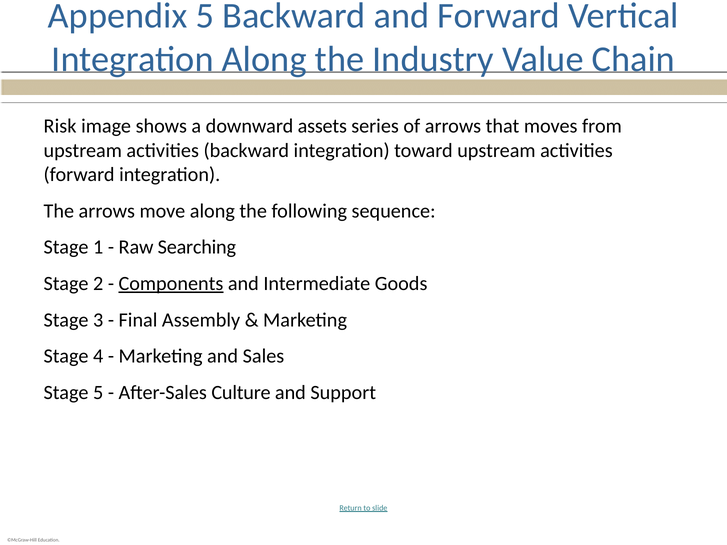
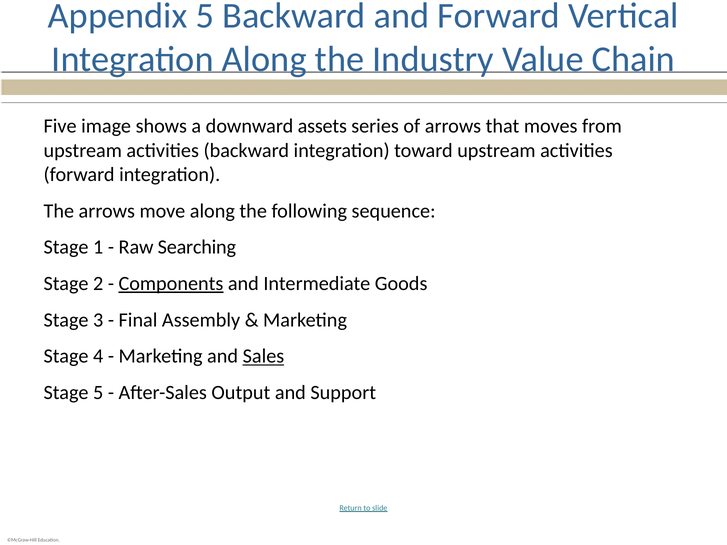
Risk: Risk -> Five
Sales underline: none -> present
Culture: Culture -> Output
